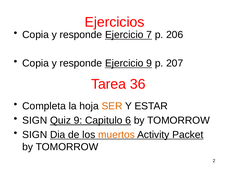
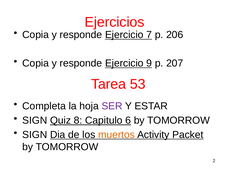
36: 36 -> 53
SER colour: orange -> purple
Quiz 9: 9 -> 8
